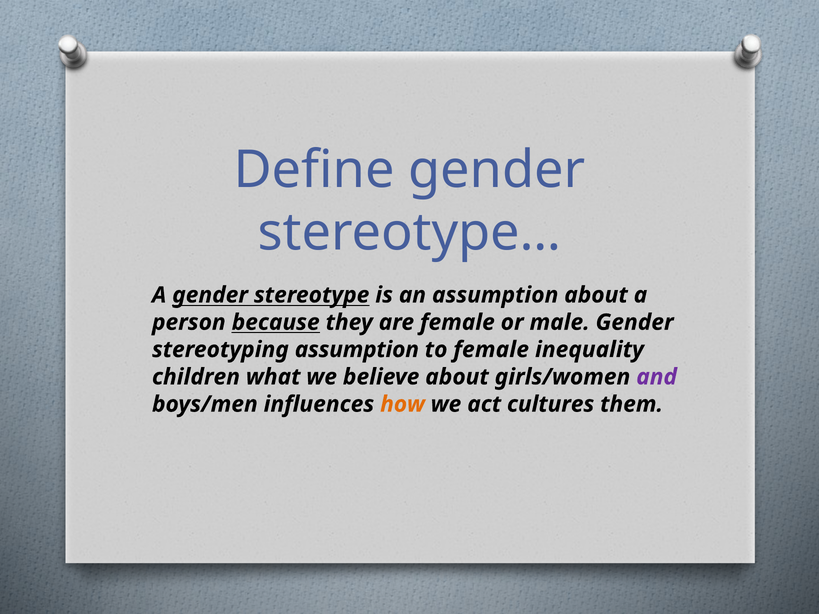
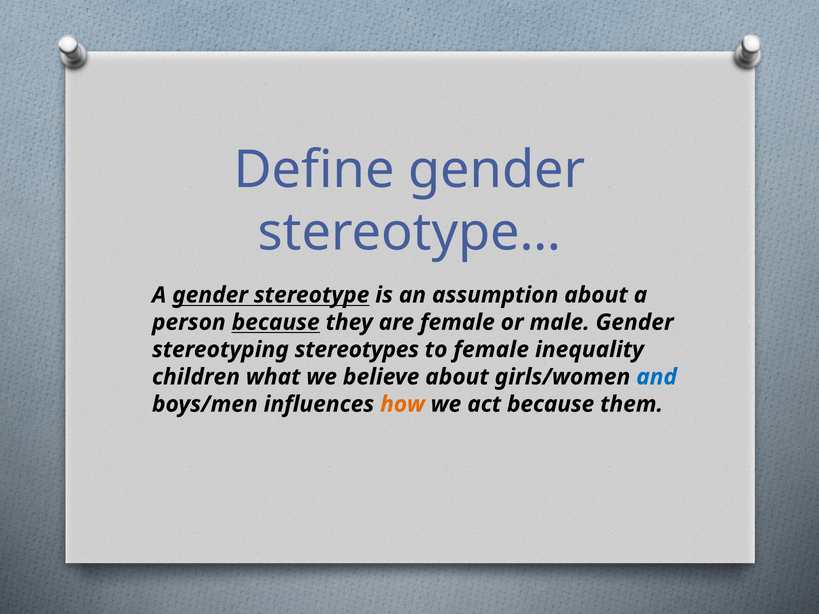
stereotyping assumption: assumption -> stereotypes
and colour: purple -> blue
act cultures: cultures -> because
